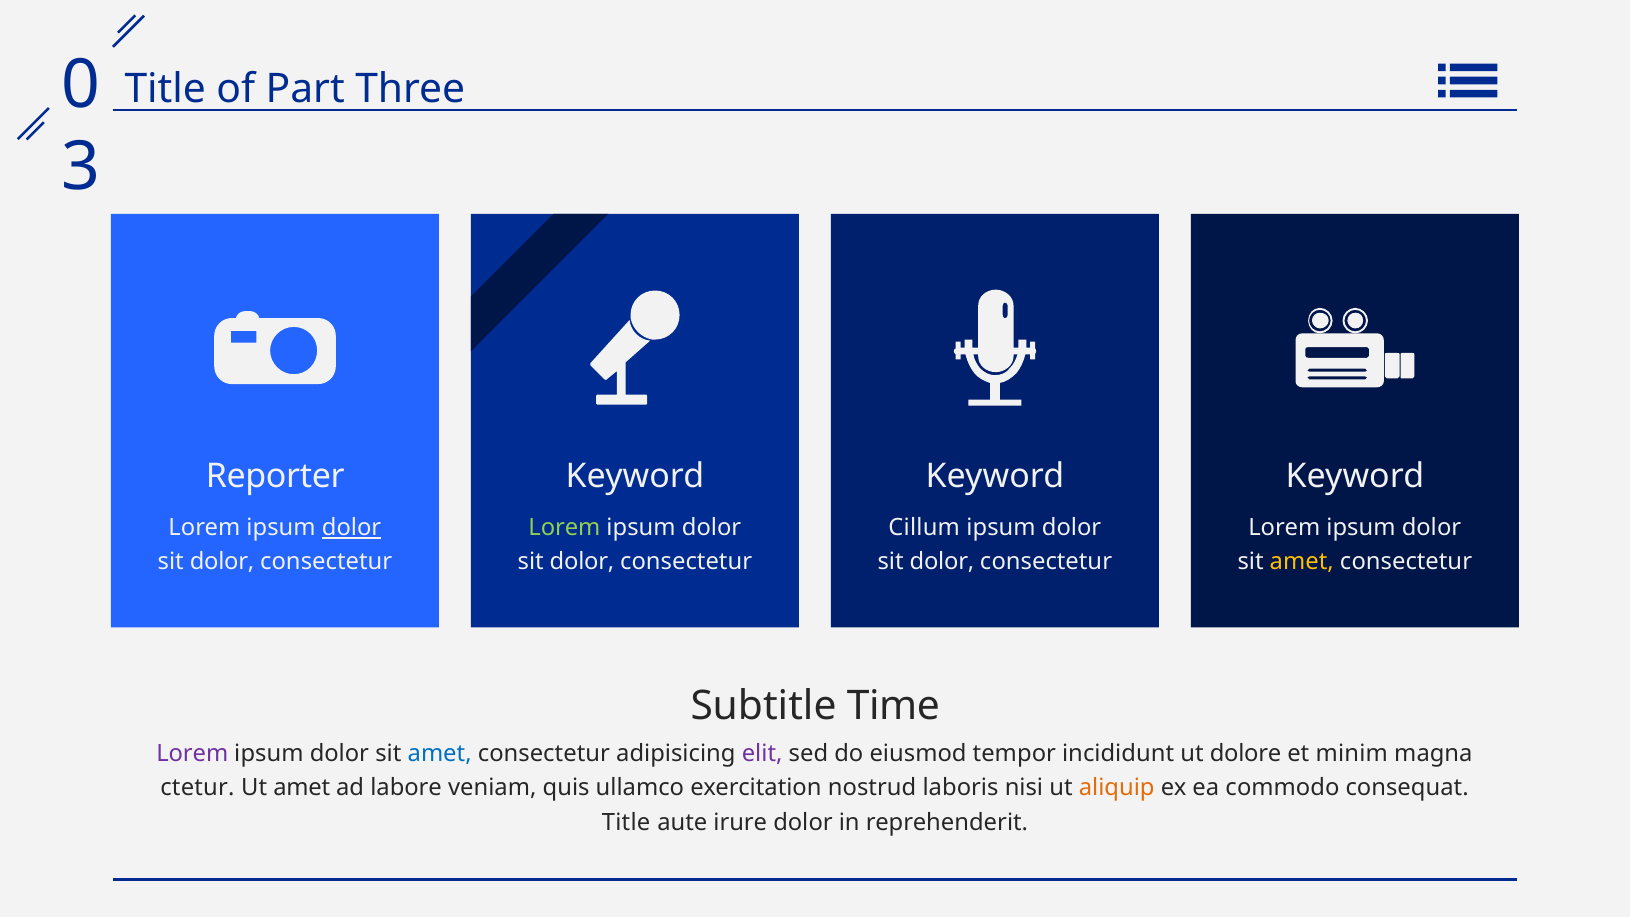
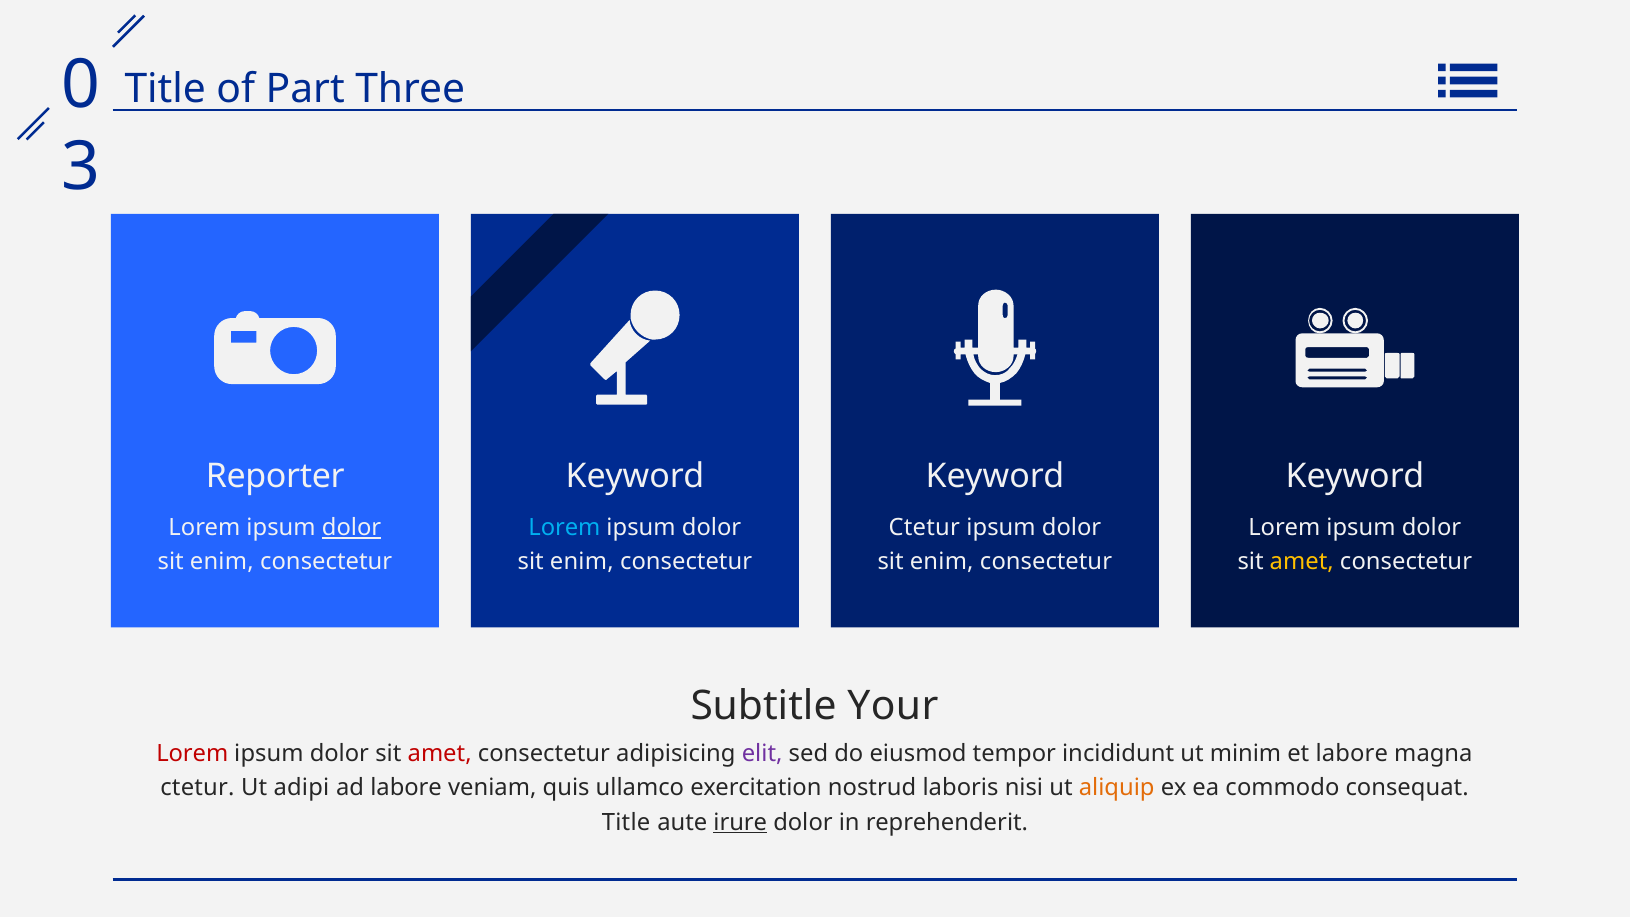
Lorem at (564, 528) colour: light green -> light blue
Cillum at (924, 528): Cillum -> Ctetur
dolor at (222, 562): dolor -> enim
dolor at (582, 562): dolor -> enim
dolor at (942, 562): dolor -> enim
Time: Time -> Your
Lorem at (192, 754) colour: purple -> red
amet at (440, 754) colour: blue -> red
dolore: dolore -> minim
et minim: minim -> labore
Ut amet: amet -> adipi
irure underline: none -> present
